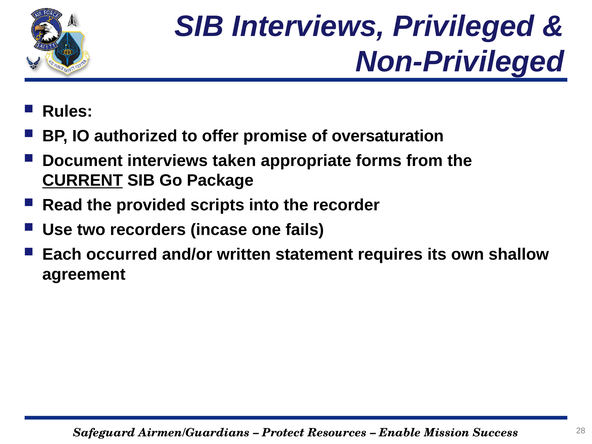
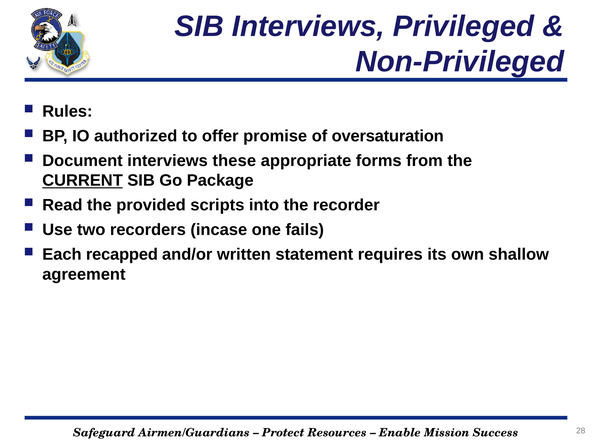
taken: taken -> these
occurred: occurred -> recapped
